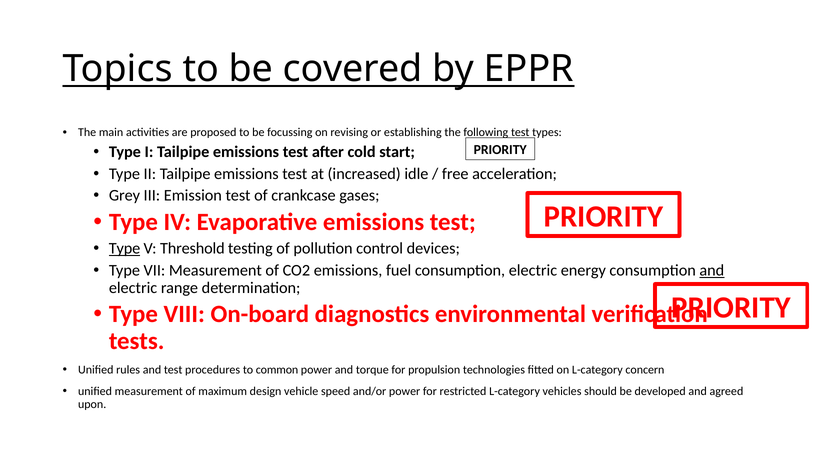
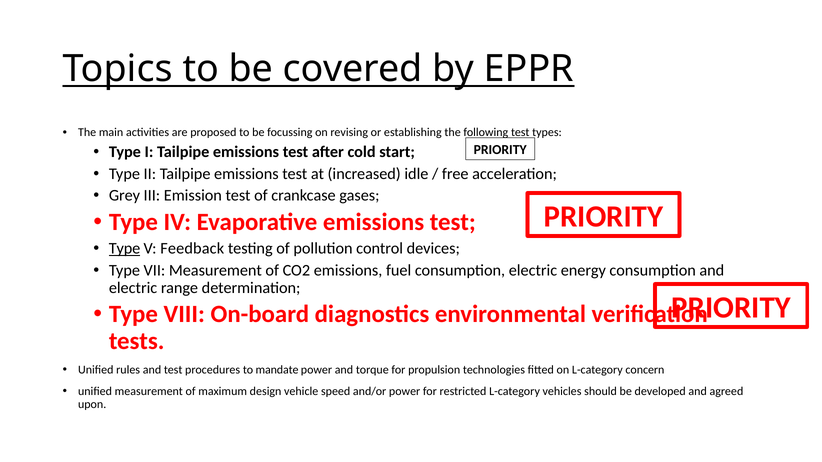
Threshold: Threshold -> Feedback
and at (712, 271) underline: present -> none
common: common -> mandate
